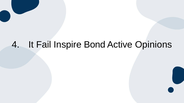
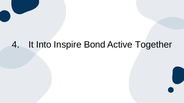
Fail: Fail -> Into
Opinions: Opinions -> Together
